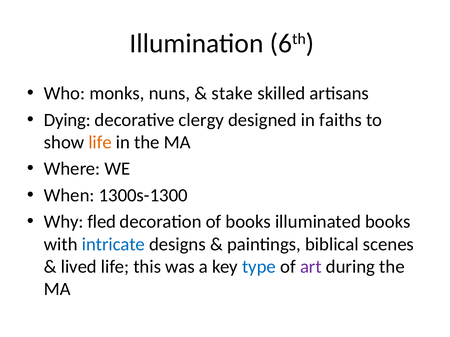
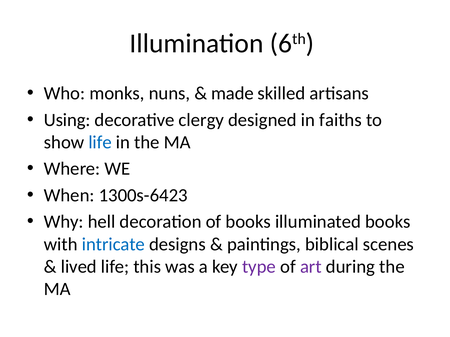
stake: stake -> made
Dying: Dying -> Using
life at (100, 143) colour: orange -> blue
1300s-1300: 1300s-1300 -> 1300s-6423
fled: fled -> hell
type colour: blue -> purple
